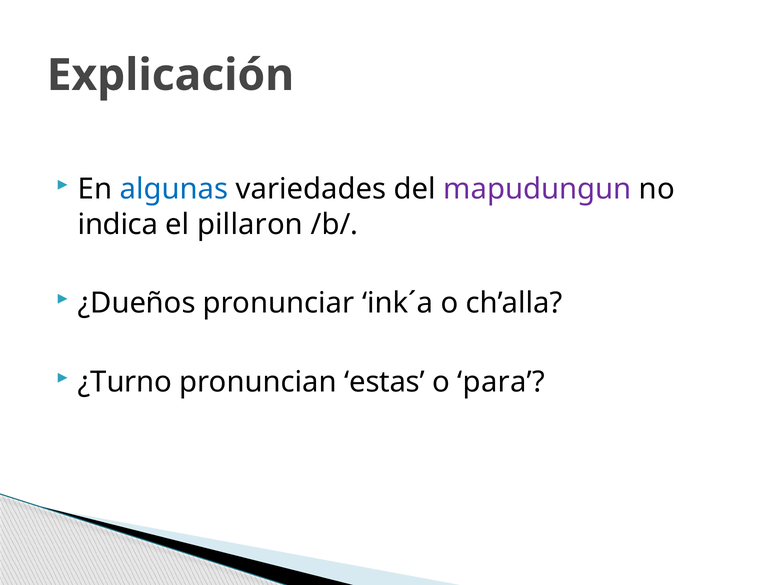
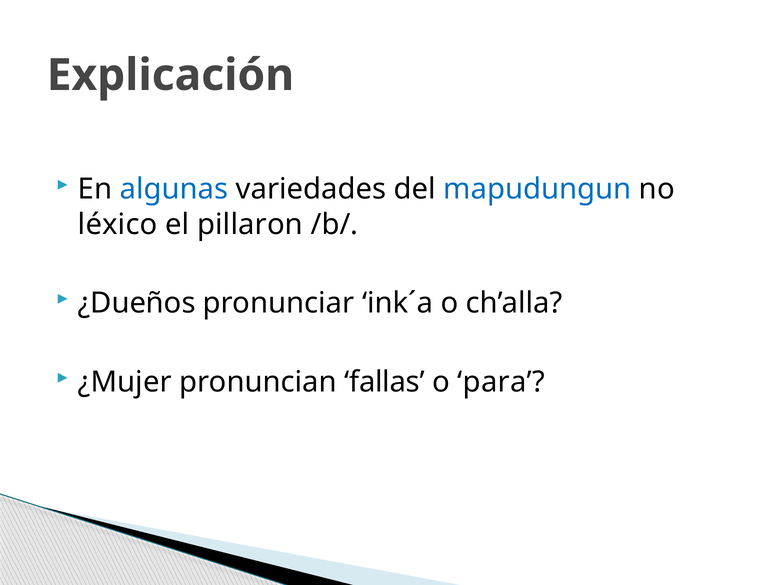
mapudungun colour: purple -> blue
indica: indica -> léxico
¿Turno: ¿Turno -> ¿Mujer
estas: estas -> fallas
